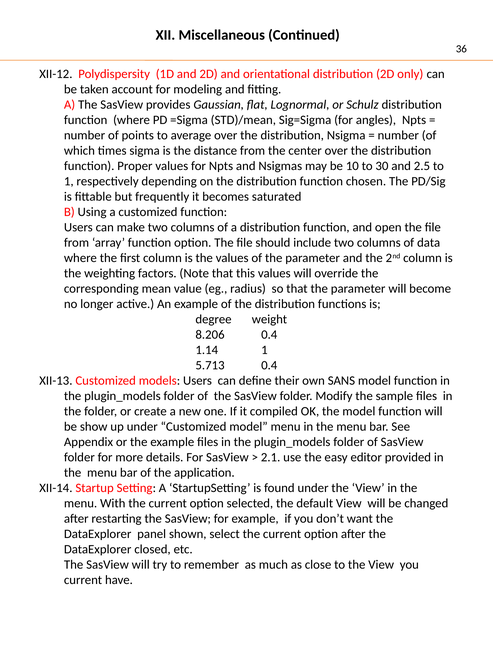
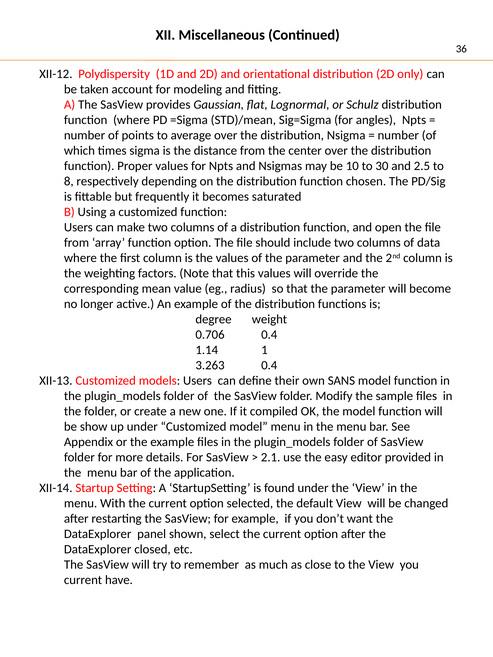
1 at (69, 181): 1 -> 8
8.206: 8.206 -> 0.706
5.713: 5.713 -> 3.263
